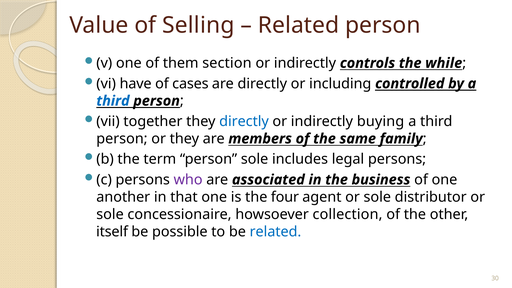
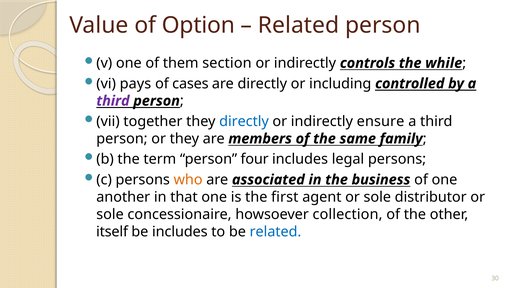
Selling: Selling -> Option
have: have -> pays
third at (113, 101) colour: blue -> purple
buying: buying -> ensure
person sole: sole -> four
who colour: purple -> orange
four: four -> first
be possible: possible -> includes
